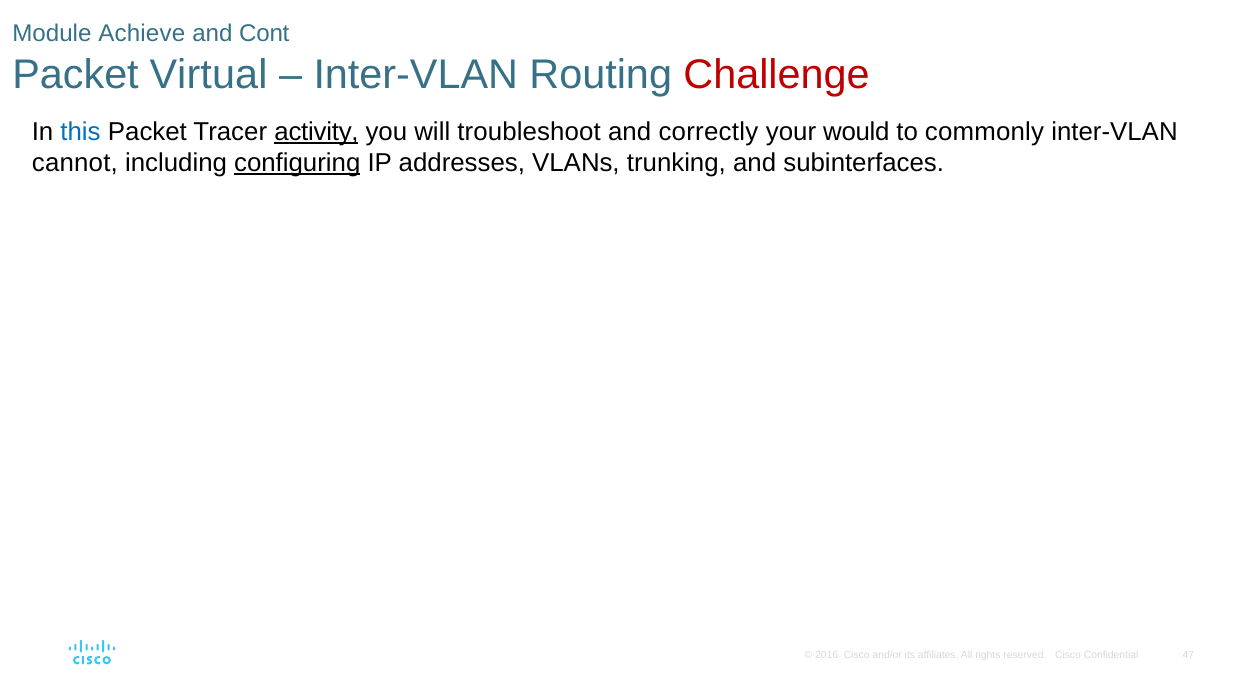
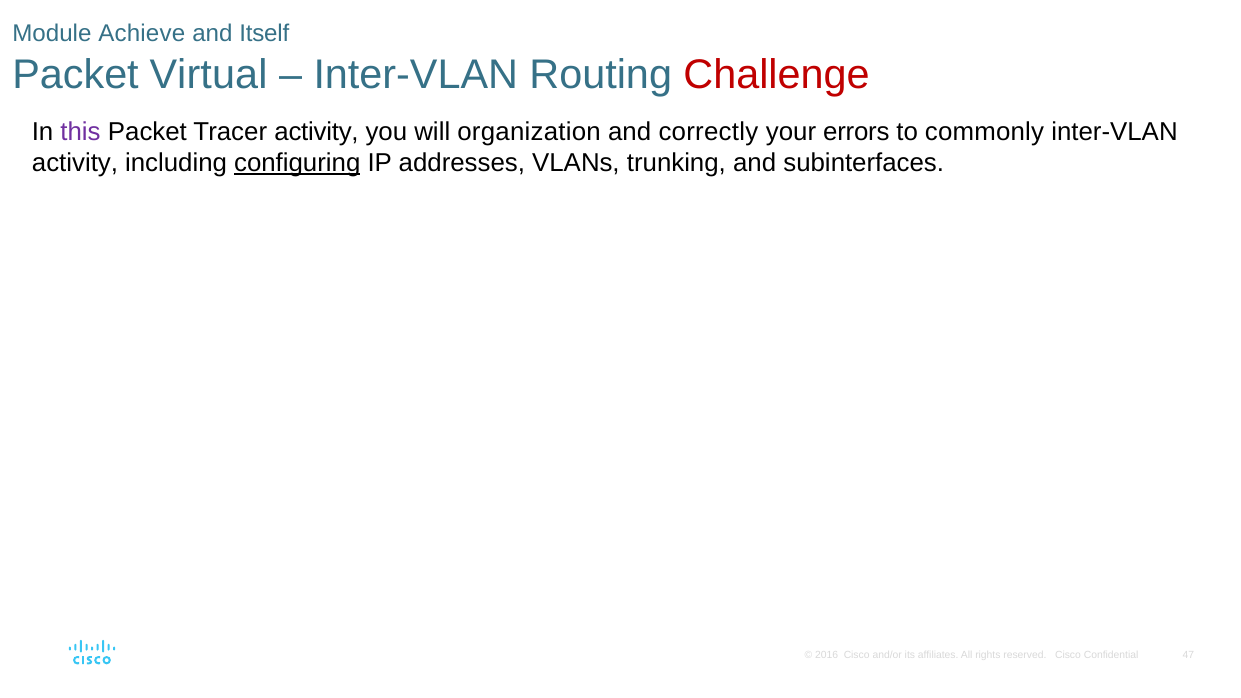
Cont: Cont -> Itself
this colour: blue -> purple
activity at (317, 132) underline: present -> none
troubleshoot: troubleshoot -> organization
would: would -> errors
cannot at (75, 163): cannot -> activity
